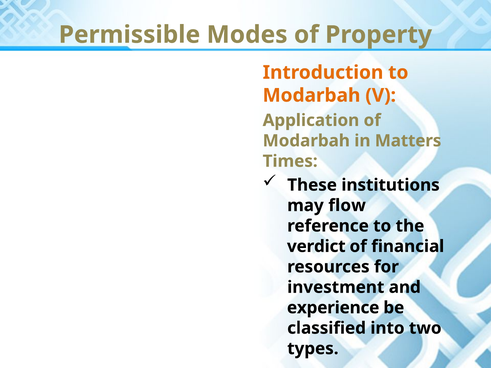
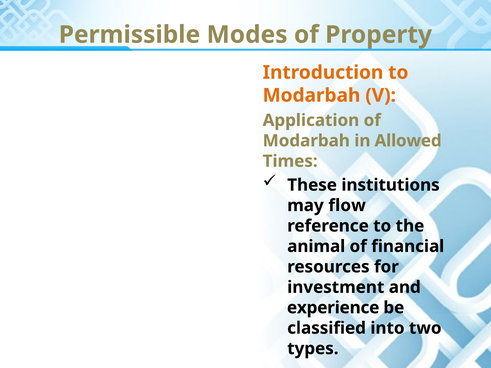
Matters: Matters -> Allowed
verdict: verdict -> animal
